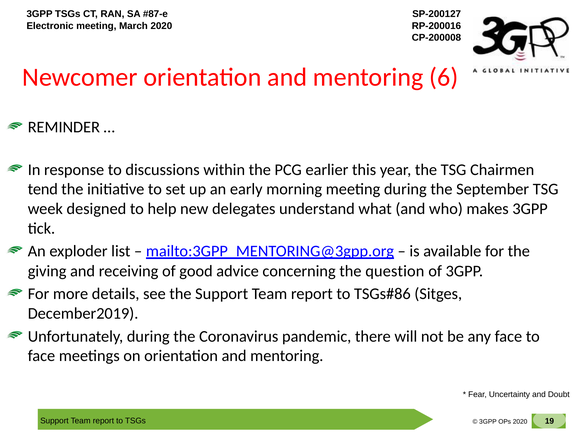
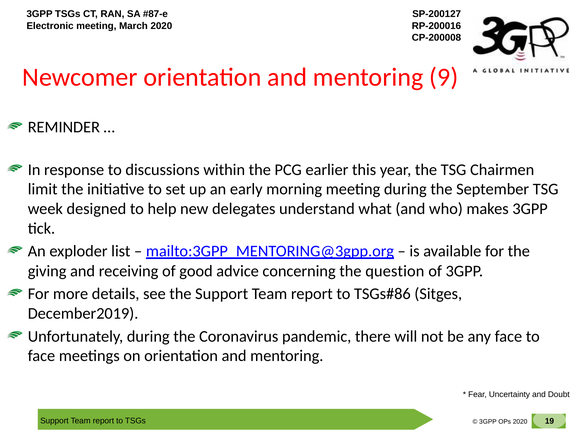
6: 6 -> 9
tend: tend -> limit
